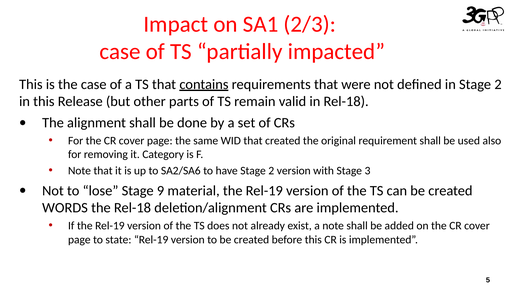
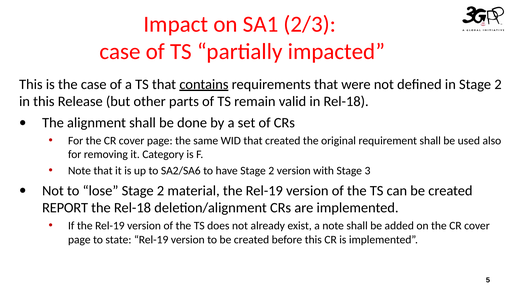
lose Stage 9: 9 -> 2
WORDS: WORDS -> REPORT
